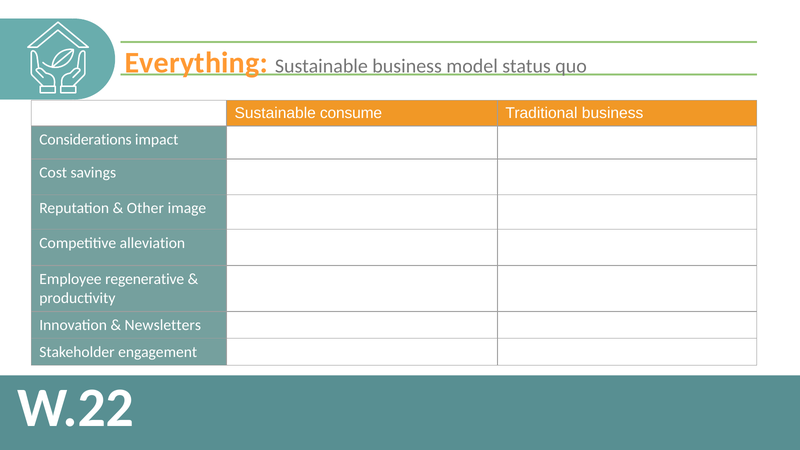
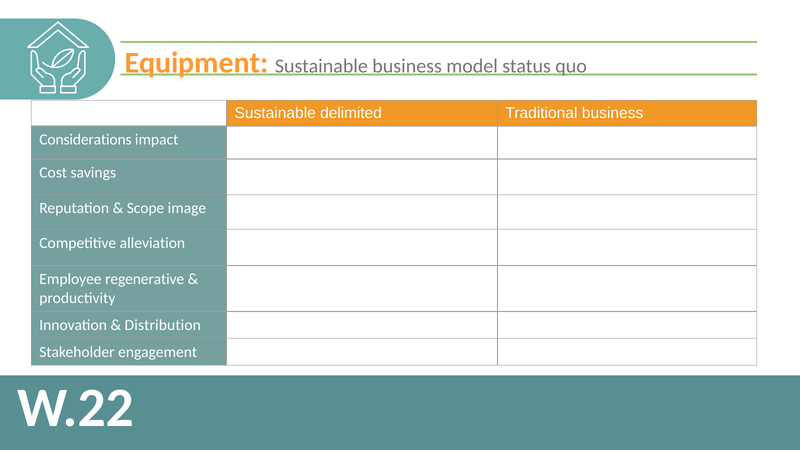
Everything: Everything -> Equipment
consume: consume -> delimited
Other: Other -> Scope
Newsletters: Newsletters -> Distribution
